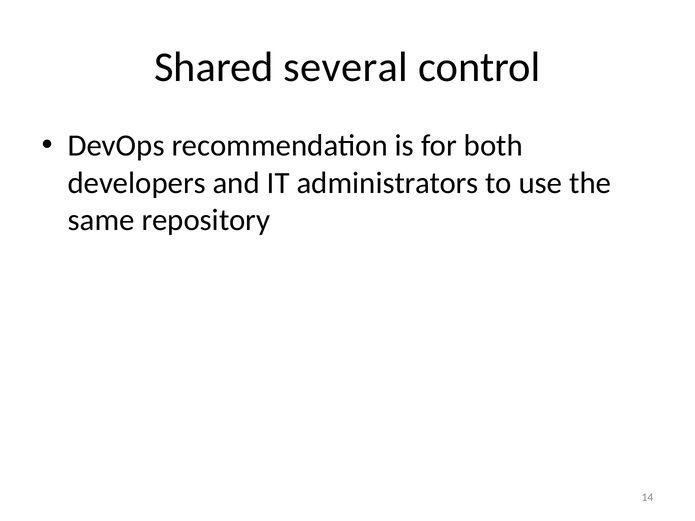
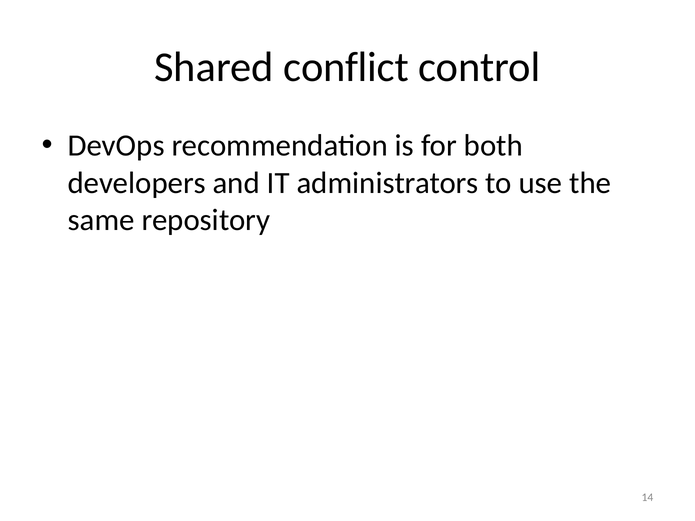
several: several -> conflict
